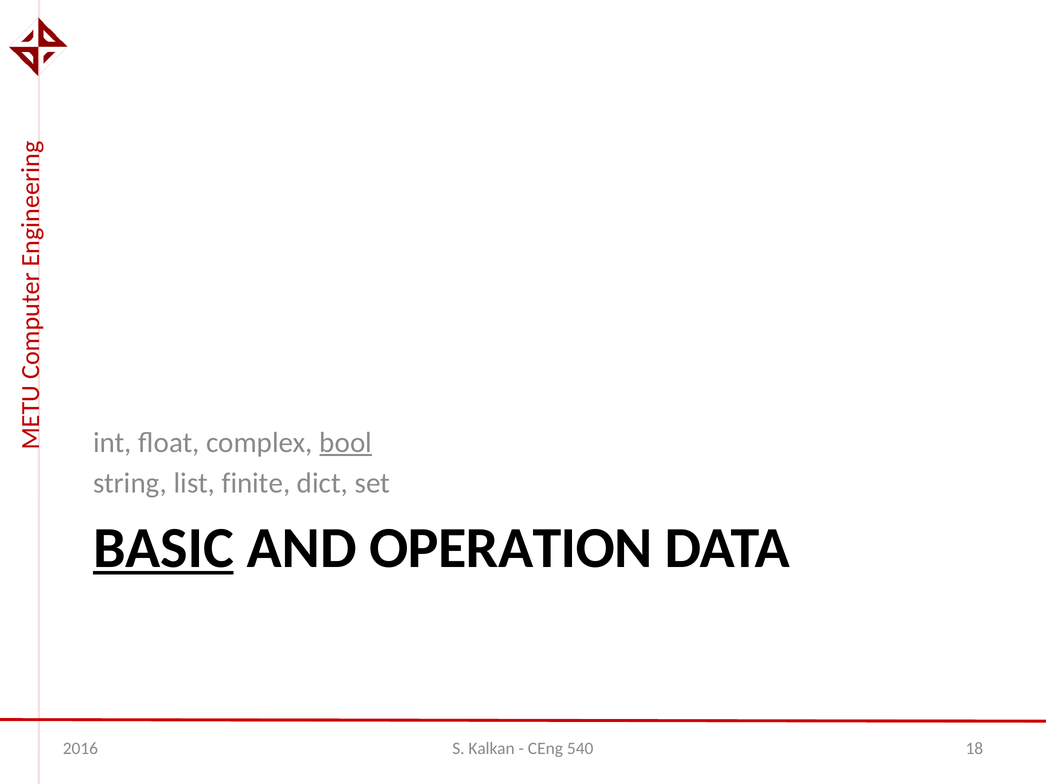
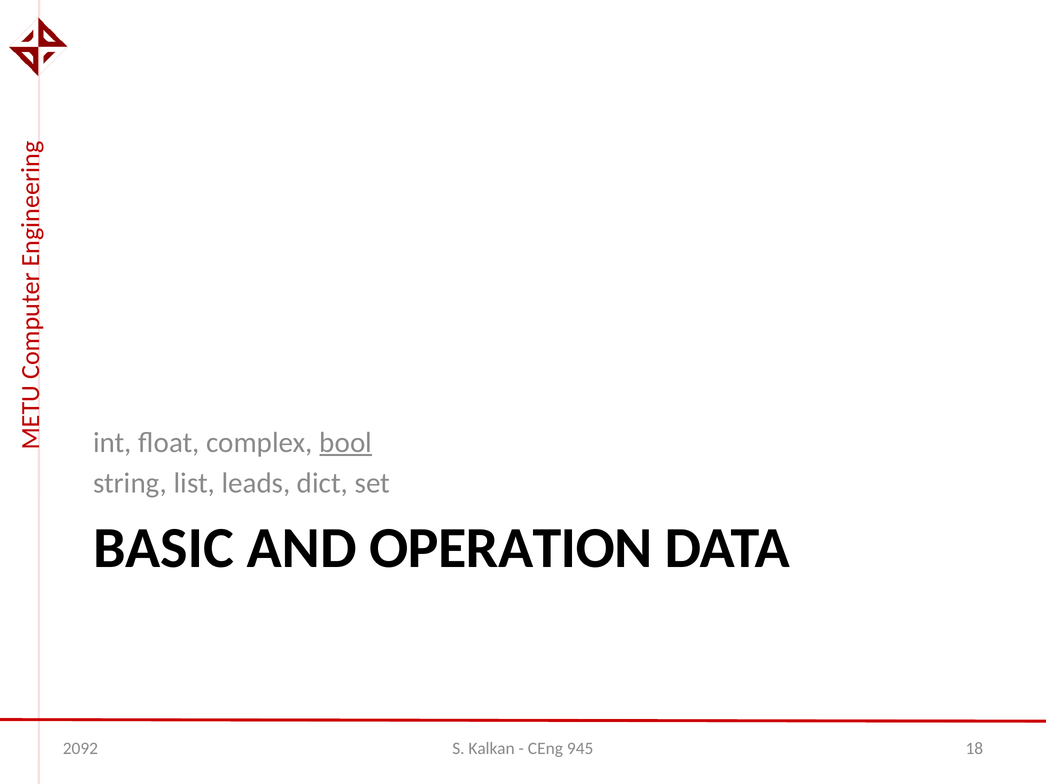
finite: finite -> leads
BASIC underline: present -> none
2016: 2016 -> 2092
540: 540 -> 945
